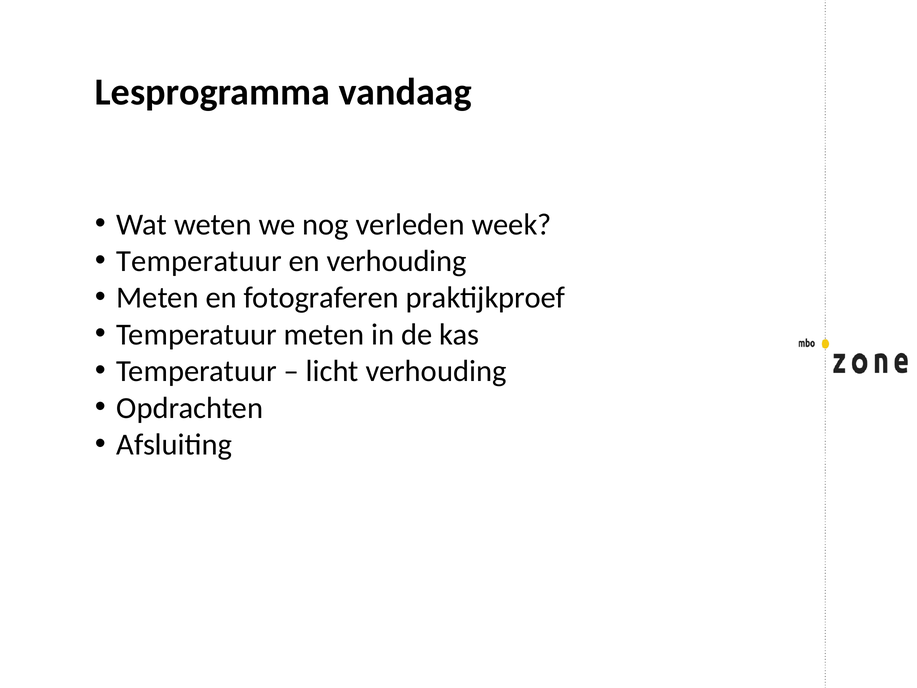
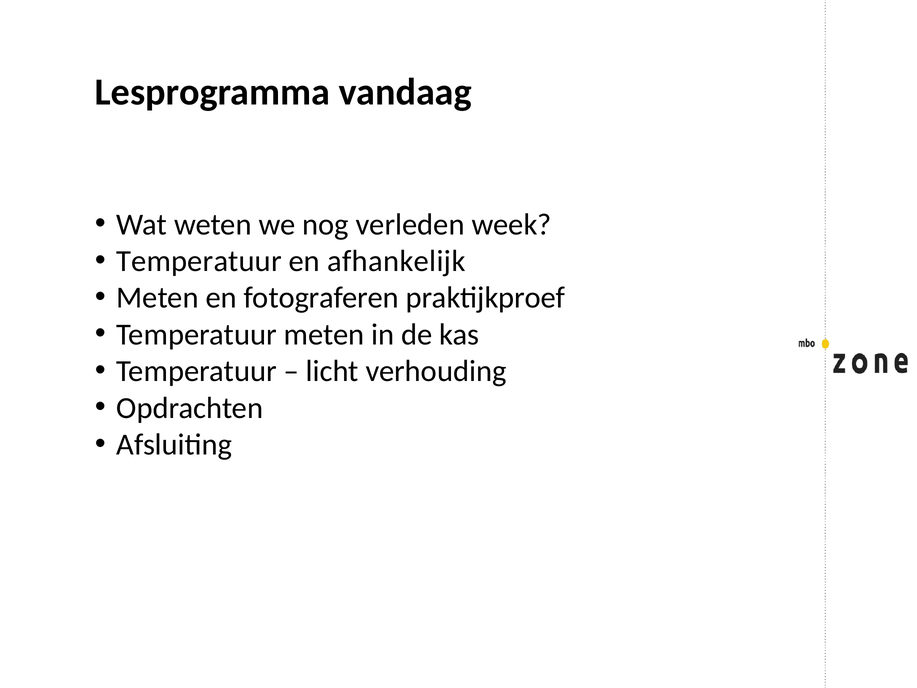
en verhouding: verhouding -> afhankelijk
